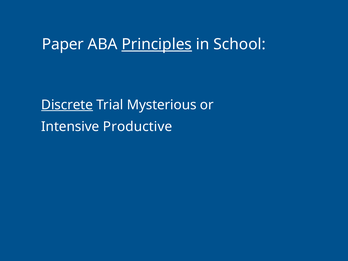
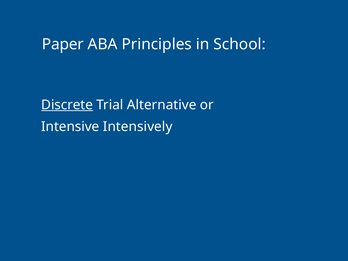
Principles underline: present -> none
Mysterious: Mysterious -> Alternative
Productive: Productive -> Intensively
